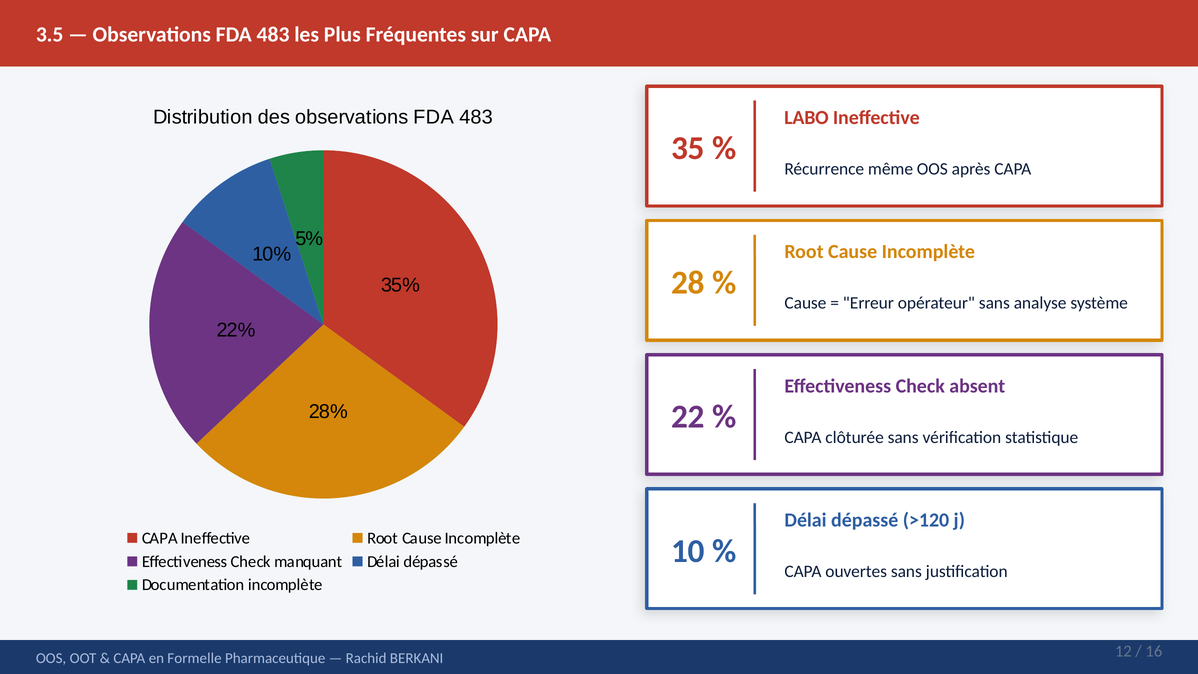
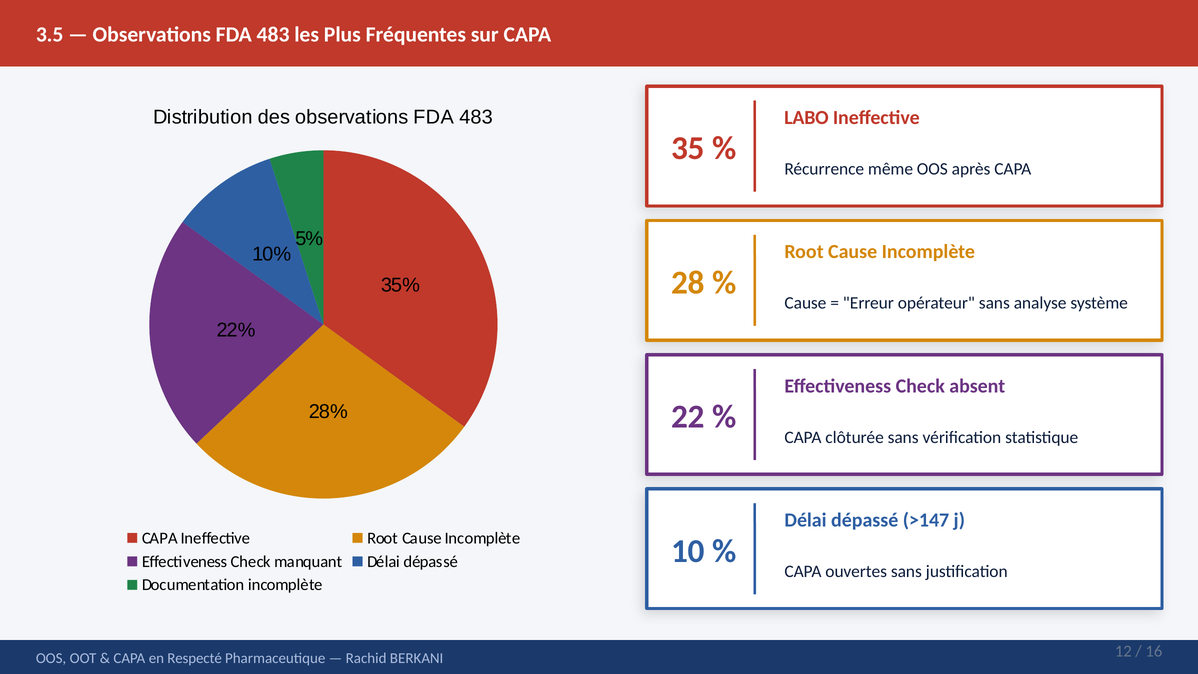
>120: >120 -> >147
Formelle: Formelle -> Respecté
